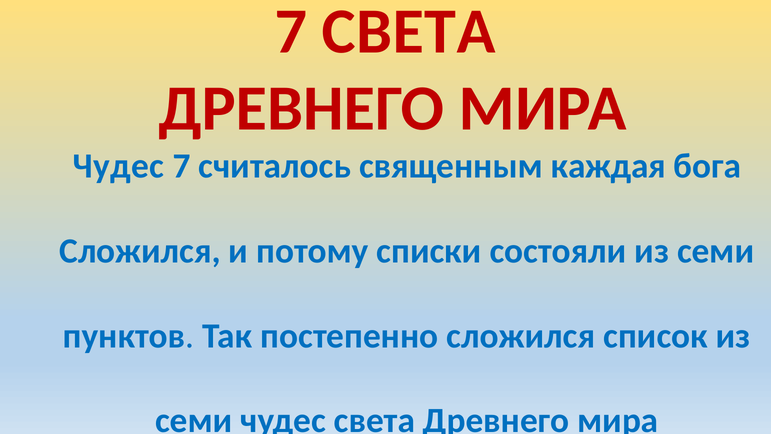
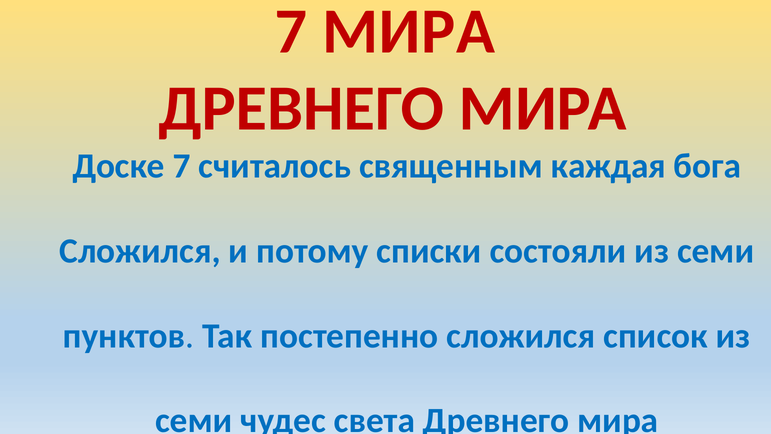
7 СВЕТА: СВЕТА -> МИРА
Чудес at (118, 166): Чудес -> Доске
